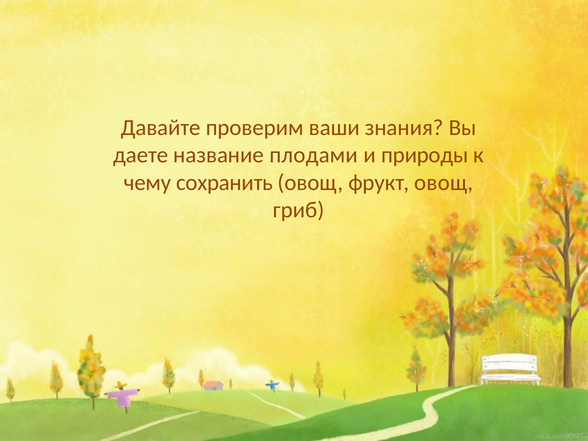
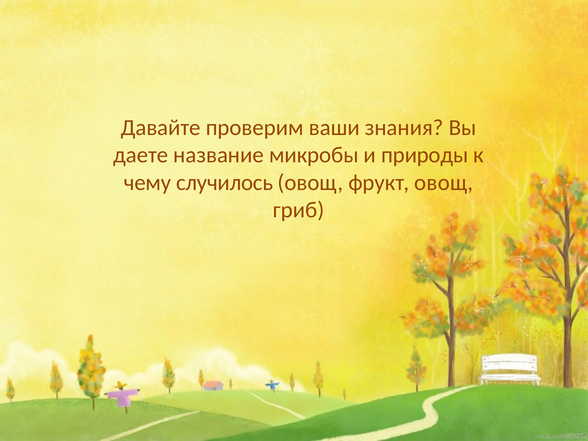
плодами: плодами -> микробы
сохранить: сохранить -> случилось
